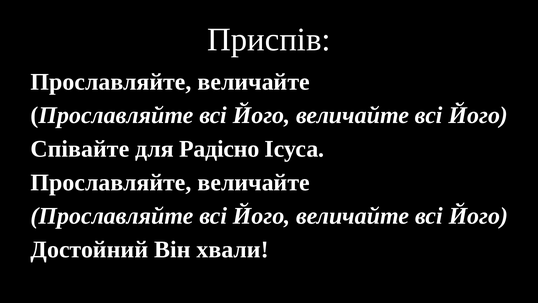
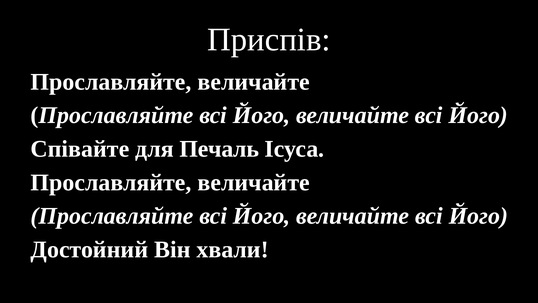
Радісно: Радісно -> Печаль
